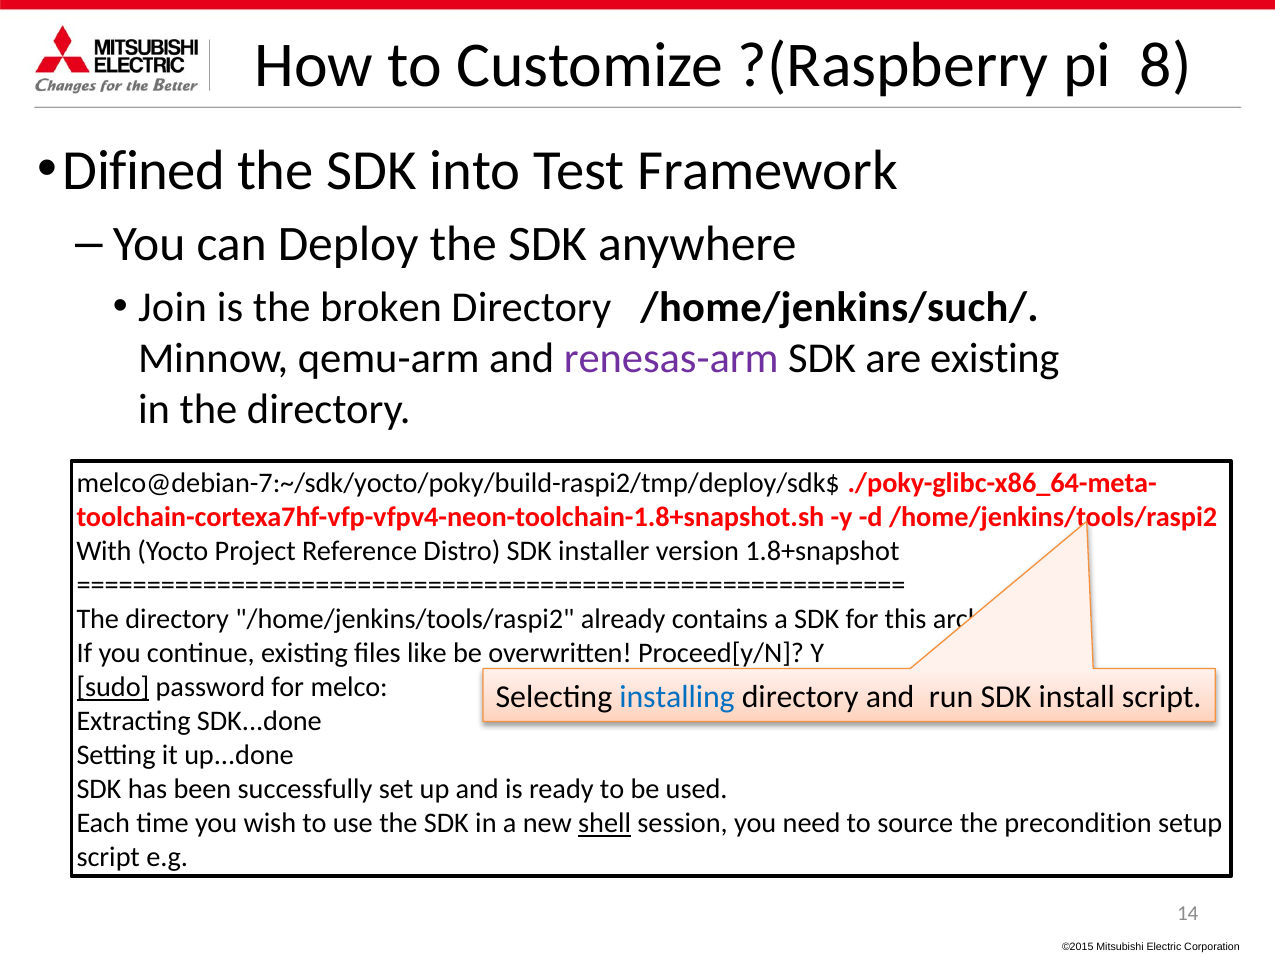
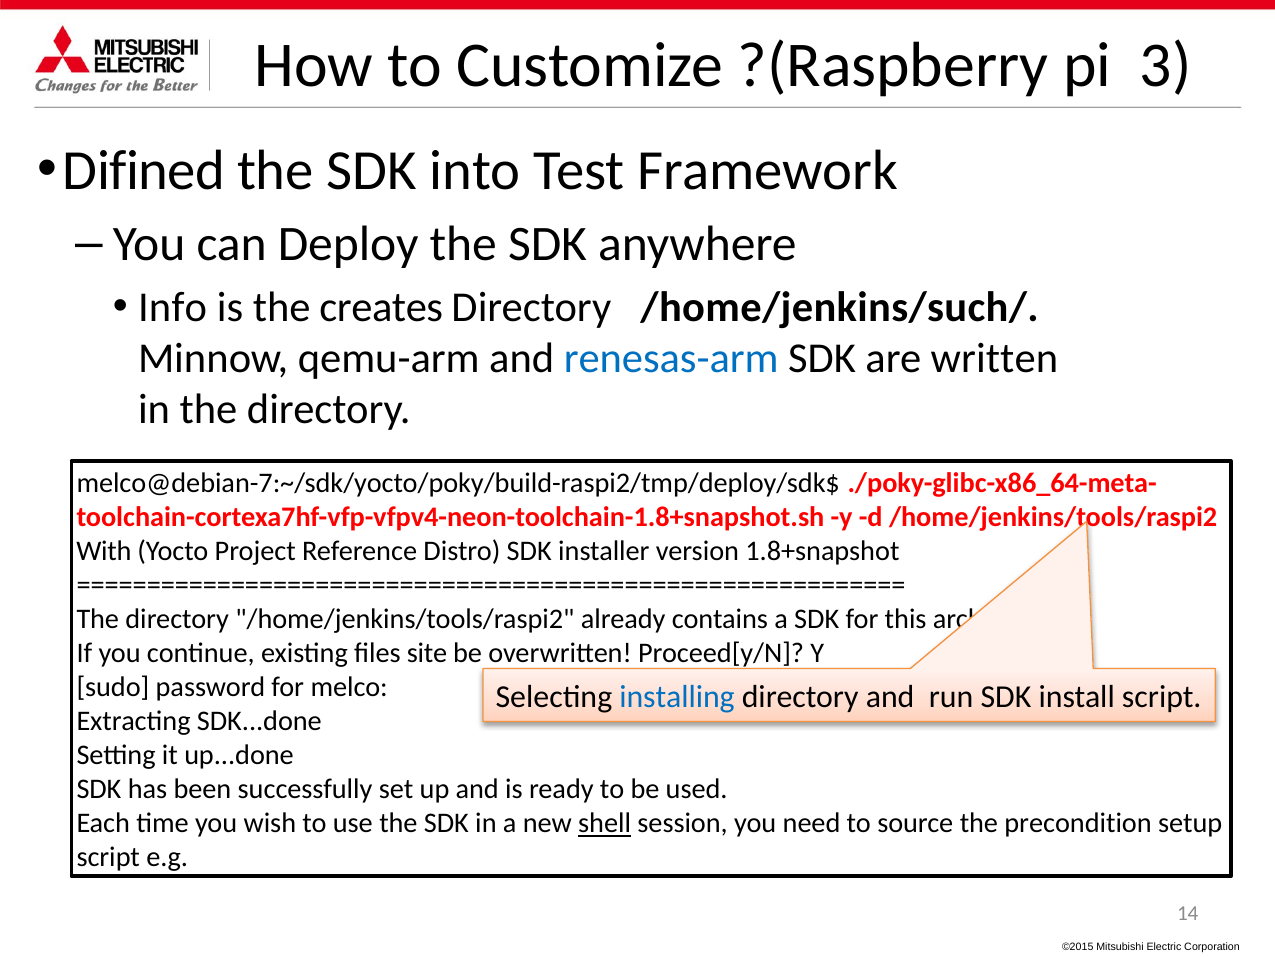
8: 8 -> 3
Join: Join -> Info
broken: broken -> creates
renesas-arm colour: purple -> blue
are existing: existing -> written
like: like -> site
sudo underline: present -> none
